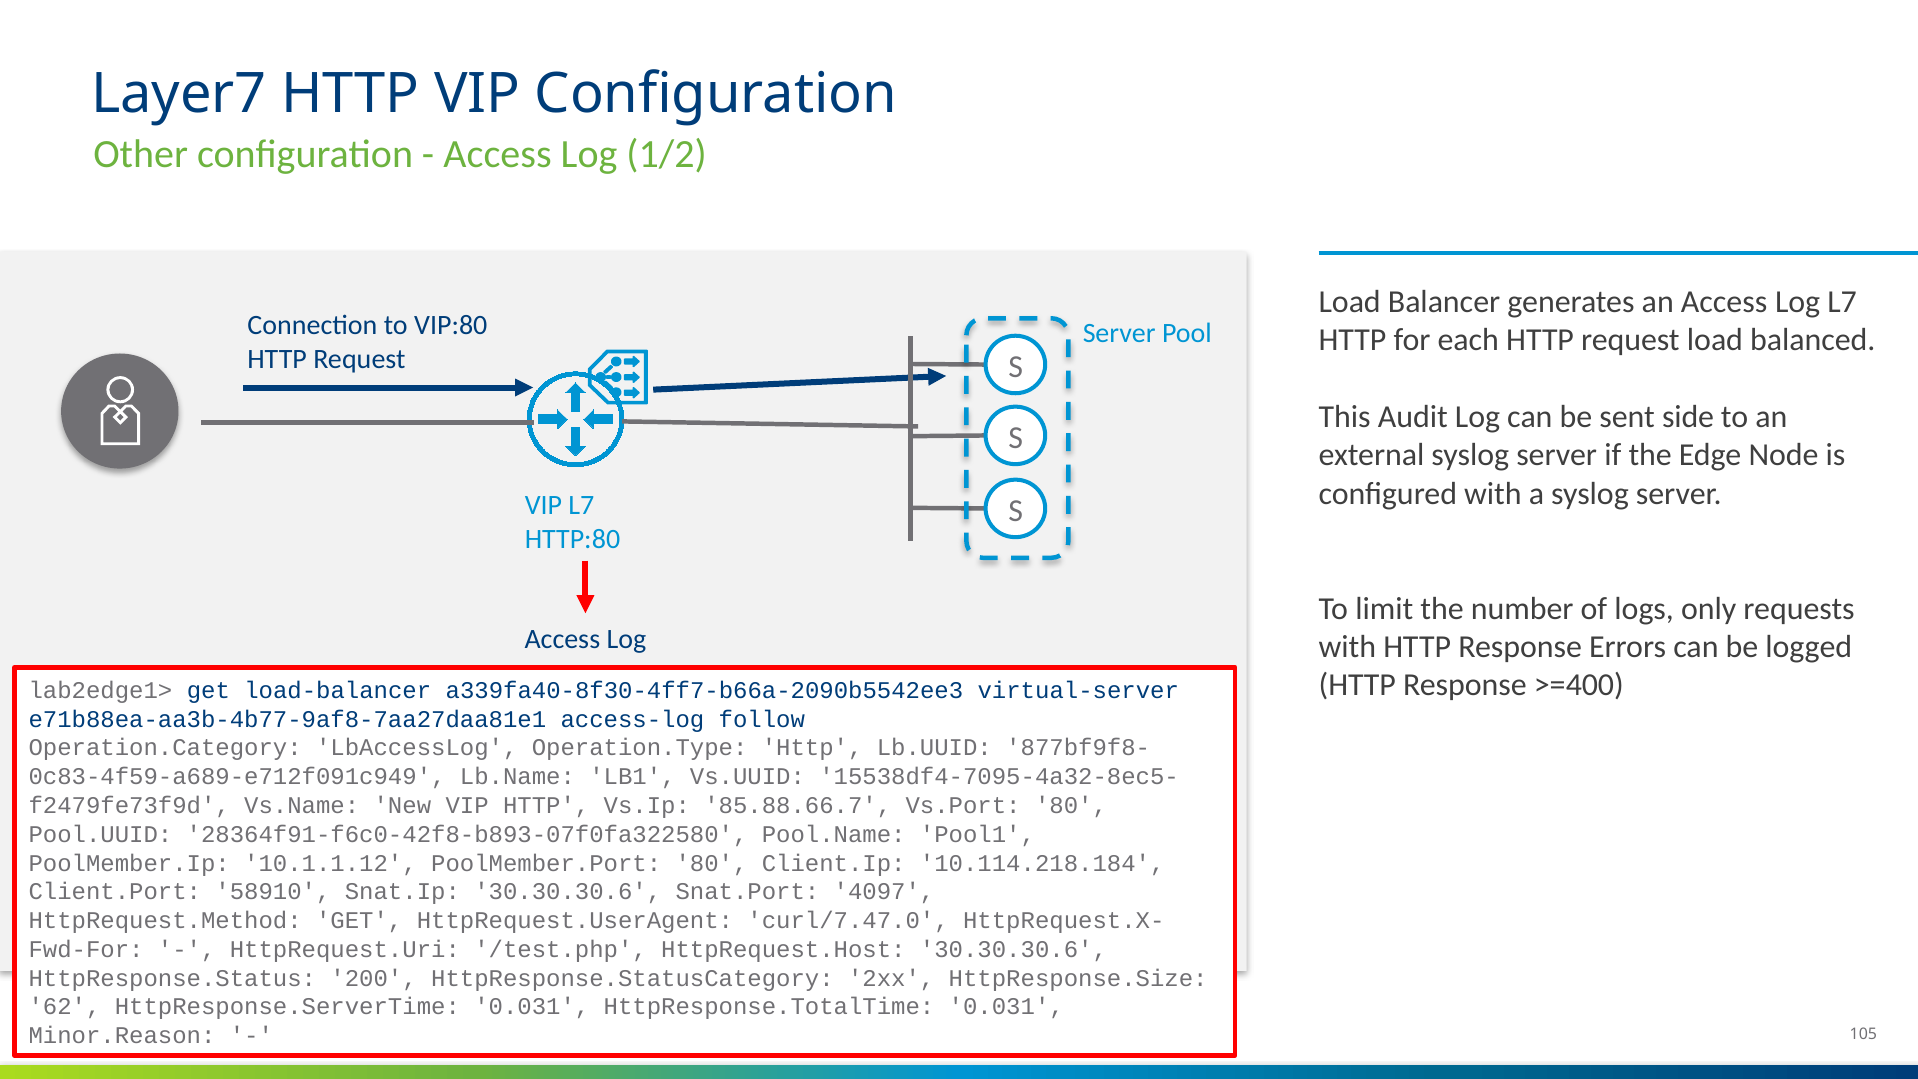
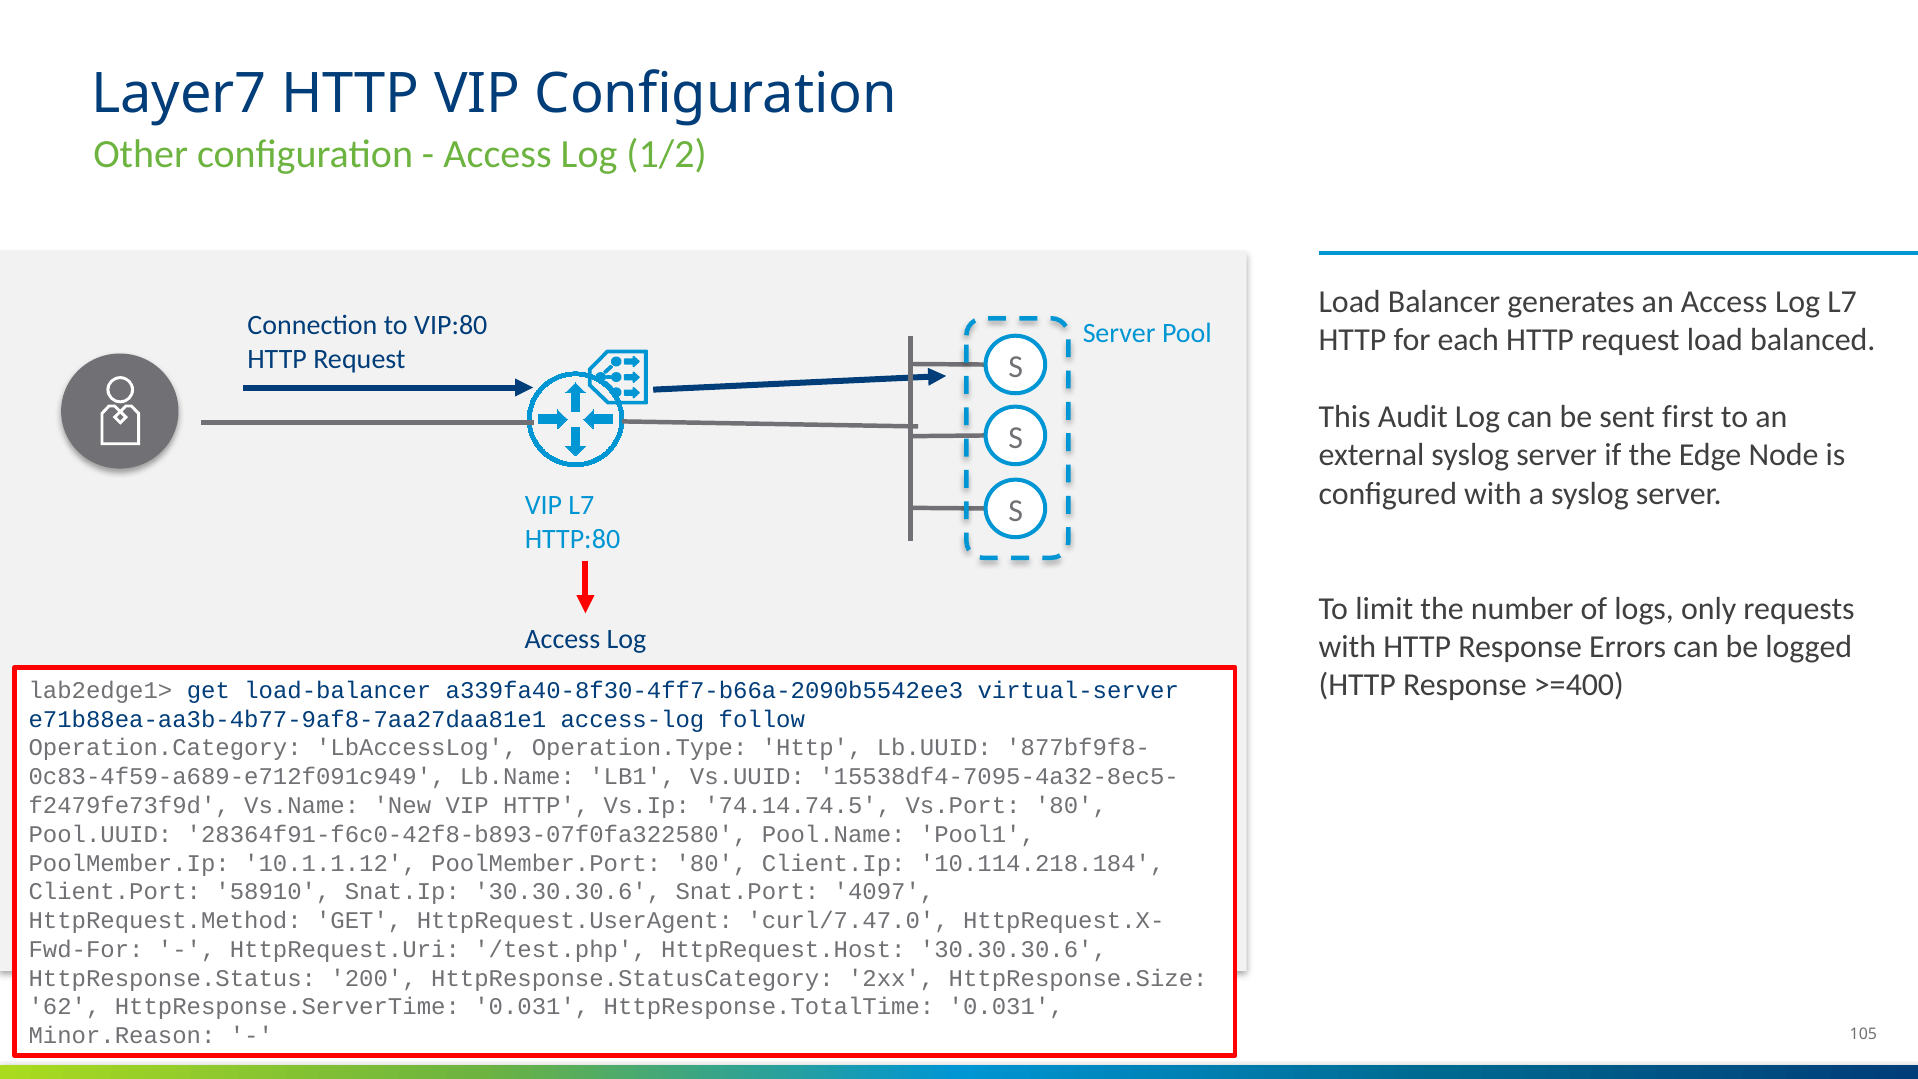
side: side -> first
85.88.66.7: 85.88.66.7 -> 74.14.74.5
